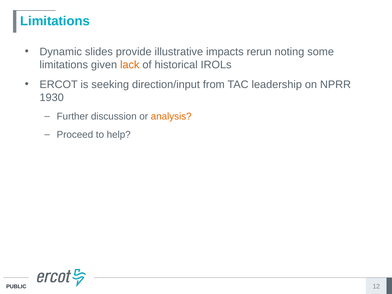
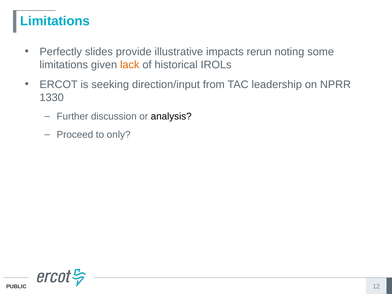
Dynamic: Dynamic -> Perfectly
1930: 1930 -> 1330
analysis colour: orange -> black
help: help -> only
